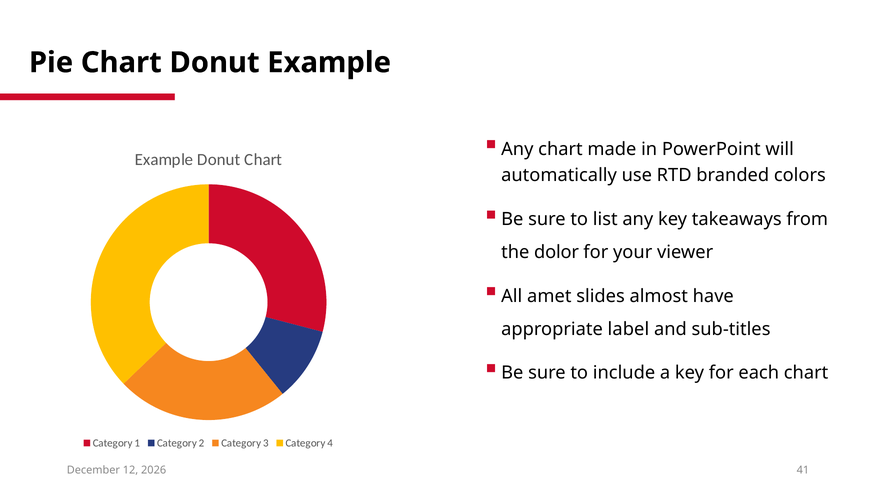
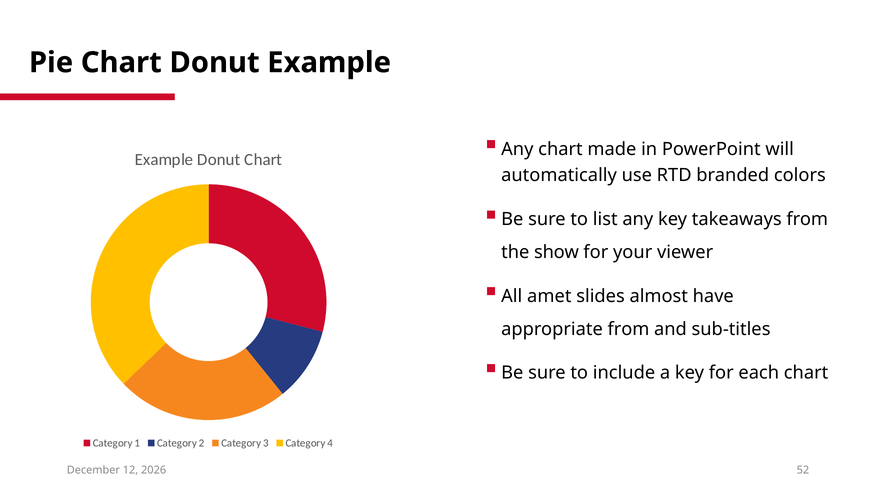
dolor: dolor -> show
appropriate label: label -> from
41: 41 -> 52
